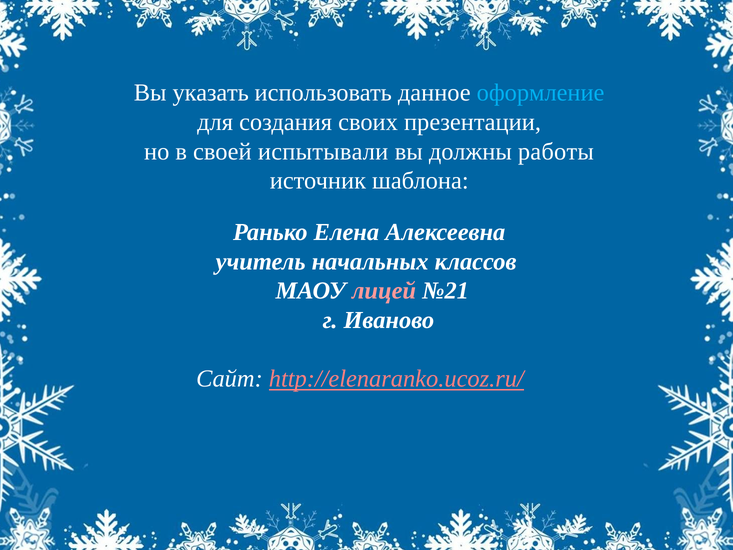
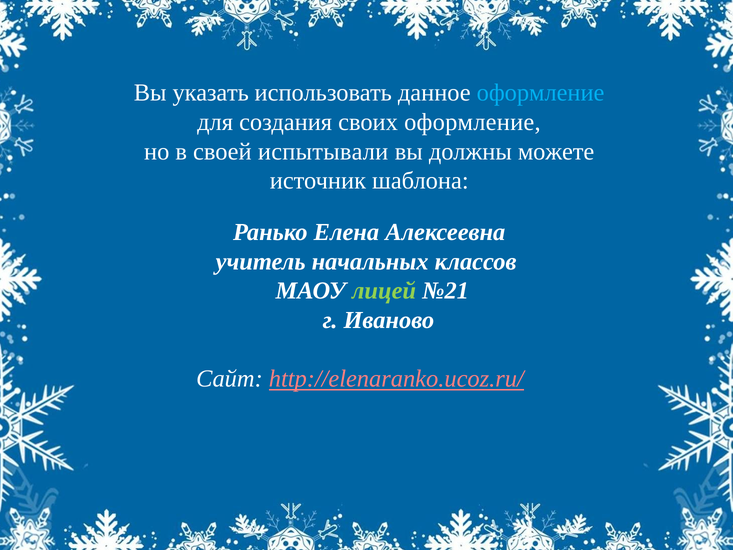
своих презентации: презентации -> оформление
работы: работы -> можете
лицей colour: pink -> light green
